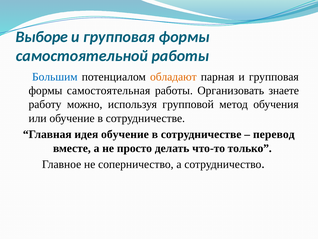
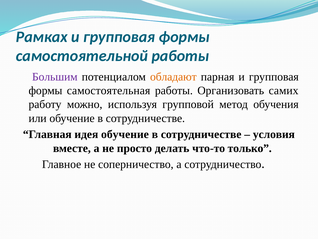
Выборе: Выборе -> Рамках
Большим colour: blue -> purple
знаете: знаете -> самих
перевод: перевод -> условия
